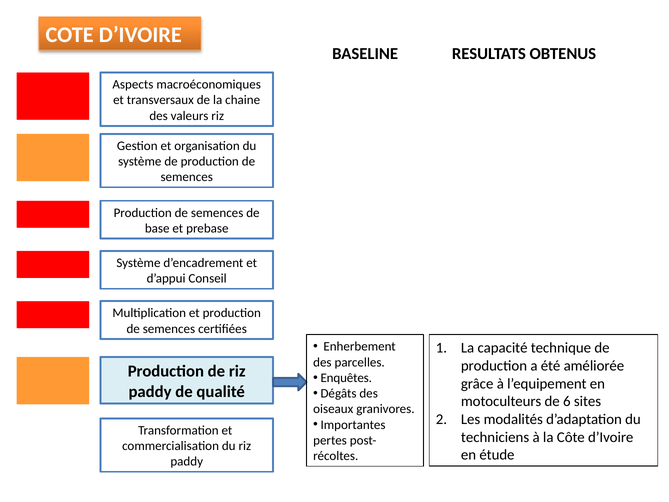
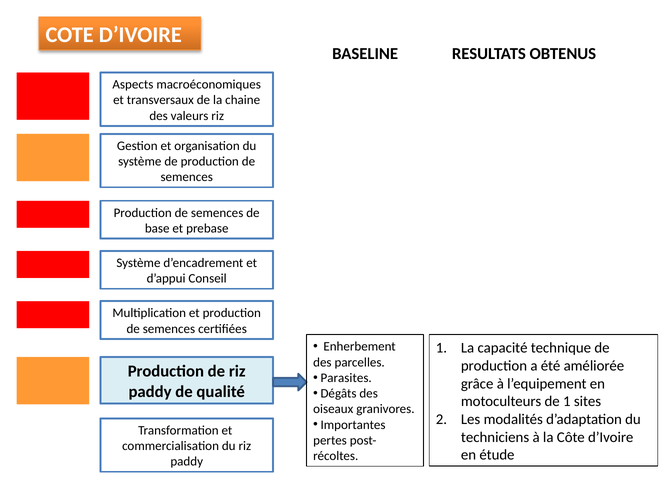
Enquêtes: Enquêtes -> Parasites
de 6: 6 -> 1
